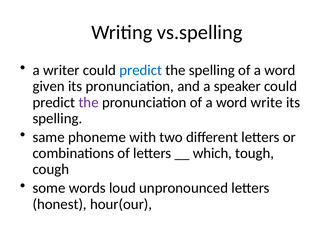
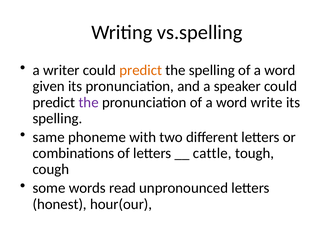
predict at (141, 70) colour: blue -> orange
which: which -> cattle
loud: loud -> read
